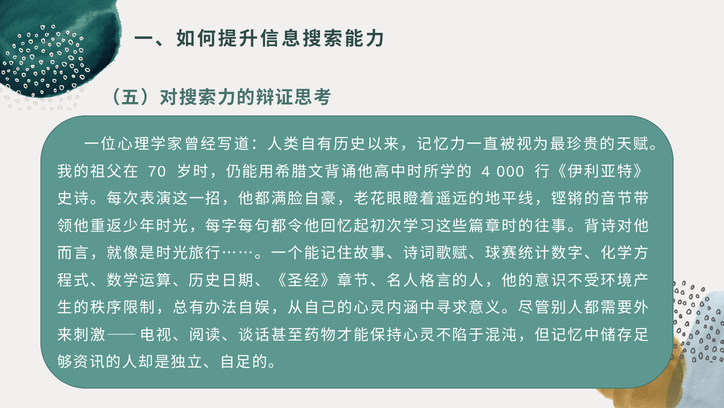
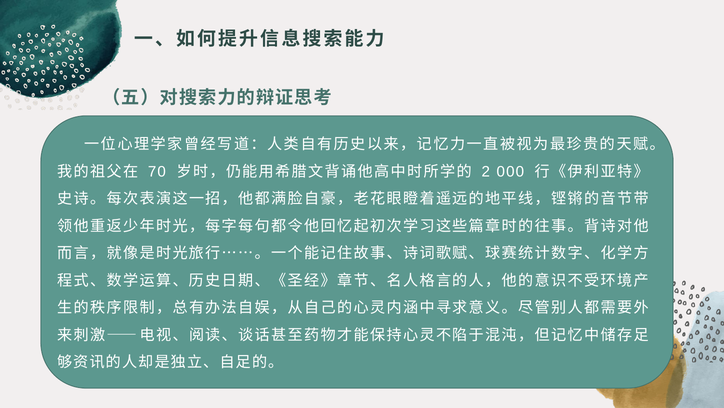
4: 4 -> 2
